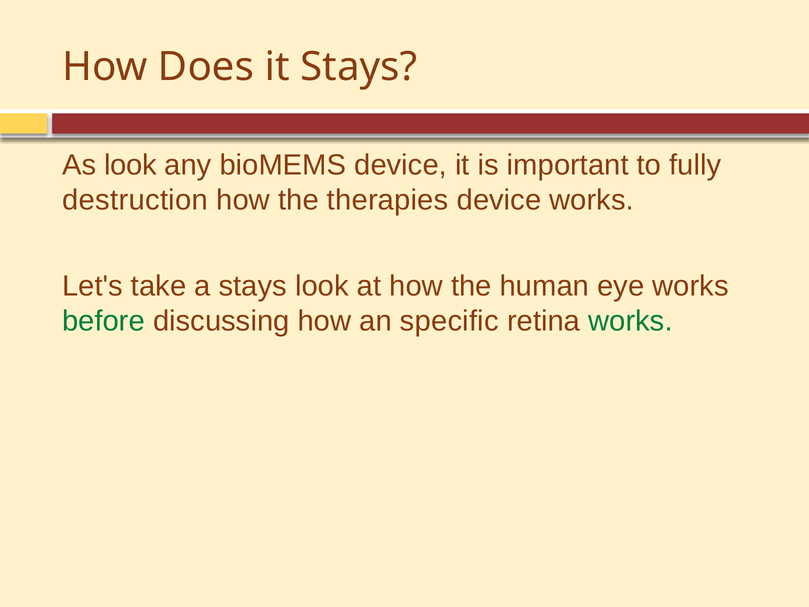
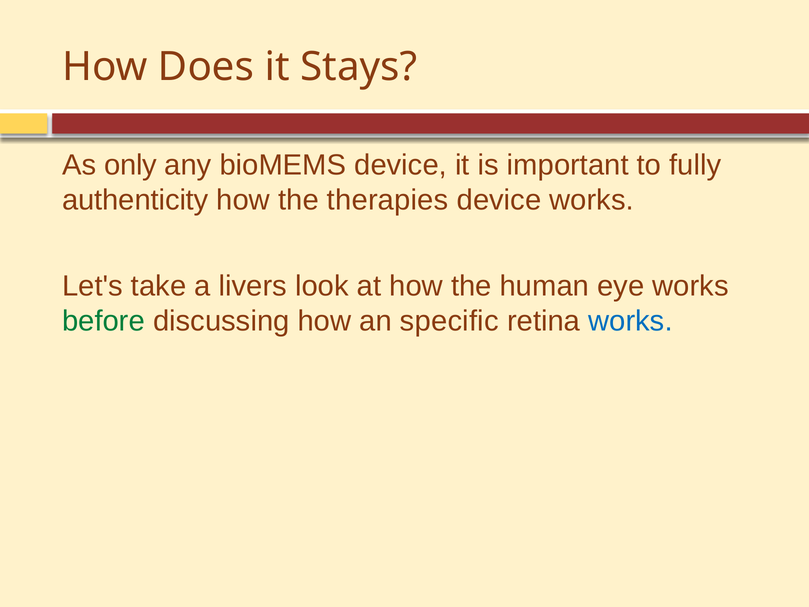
As look: look -> only
destruction: destruction -> authenticity
a stays: stays -> livers
works at (630, 321) colour: green -> blue
